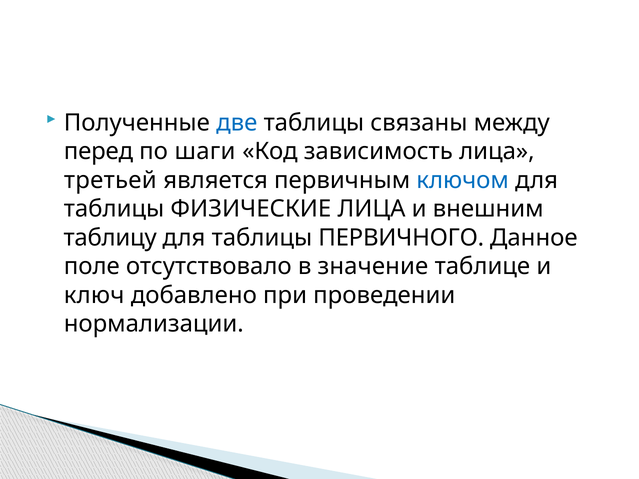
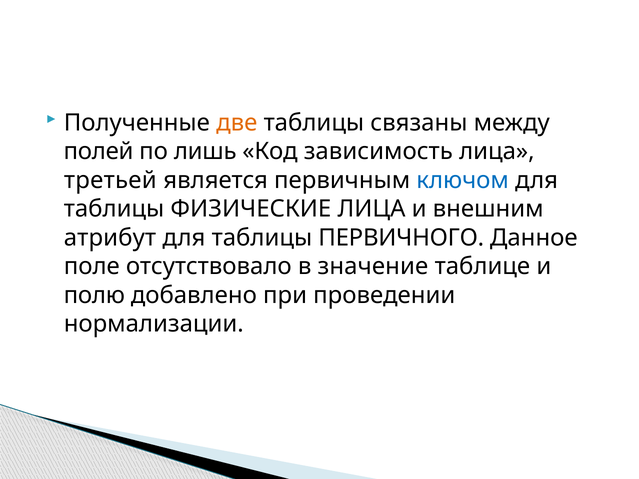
две colour: blue -> orange
перед: перед -> полей
шаги: шаги -> лишь
таблицу: таблицу -> атрибут
ключ: ключ -> полю
